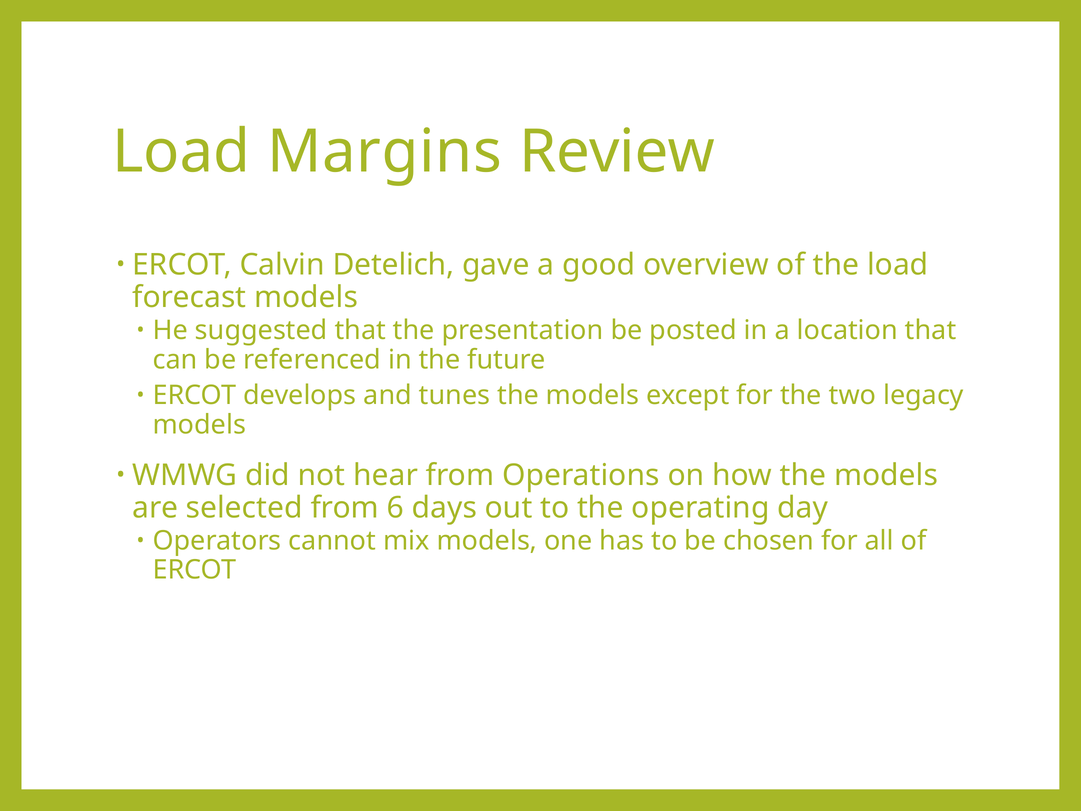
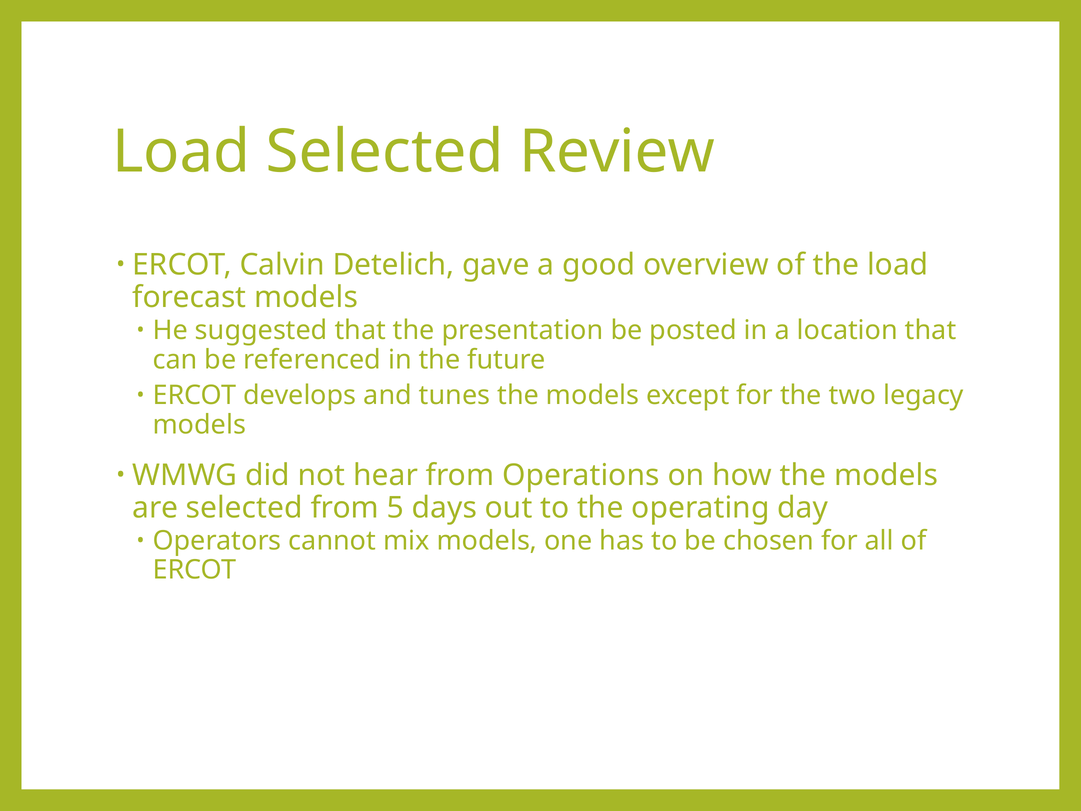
Load Margins: Margins -> Selected
6: 6 -> 5
